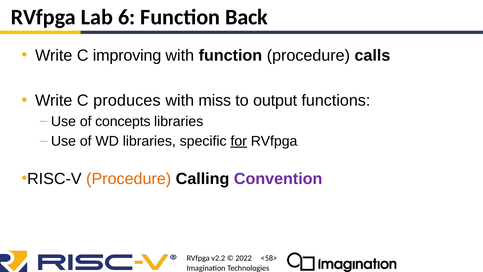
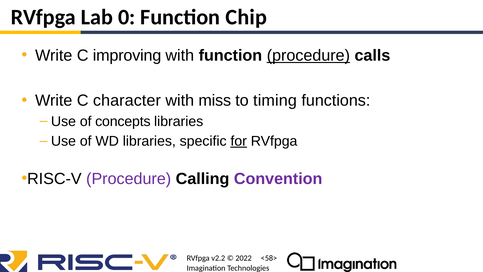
6: 6 -> 0
Back: Back -> Chip
procedure at (308, 55) underline: none -> present
produces: produces -> character
output: output -> timing
Procedure at (129, 179) colour: orange -> purple
